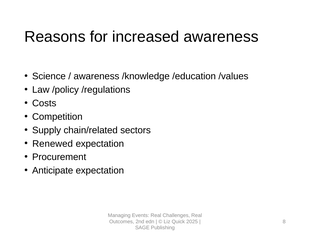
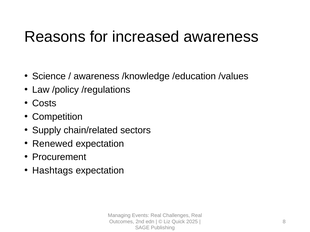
Anticipate: Anticipate -> Hashtags
